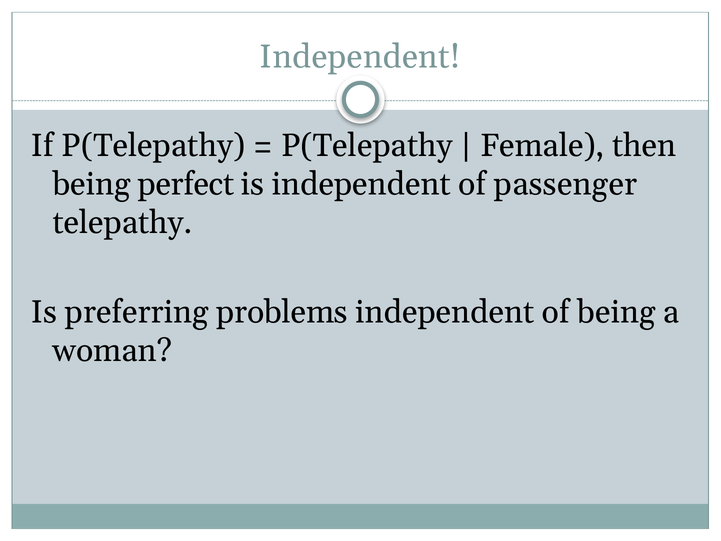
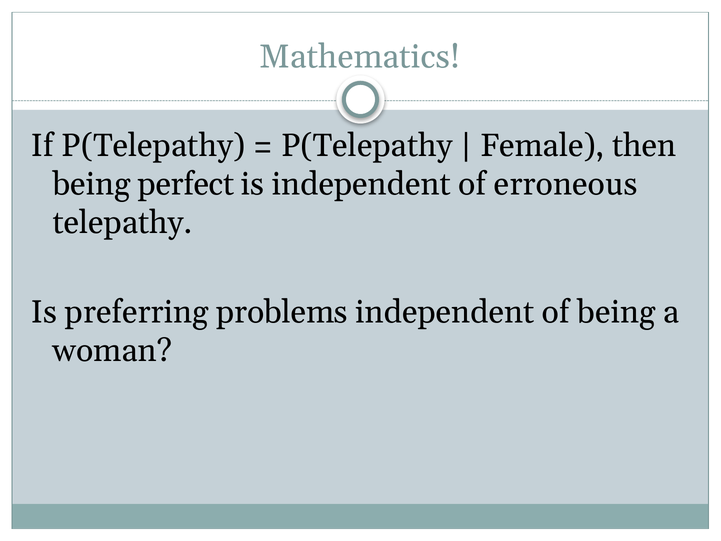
Independent at (360, 57): Independent -> Mathematics
passenger: passenger -> erroneous
